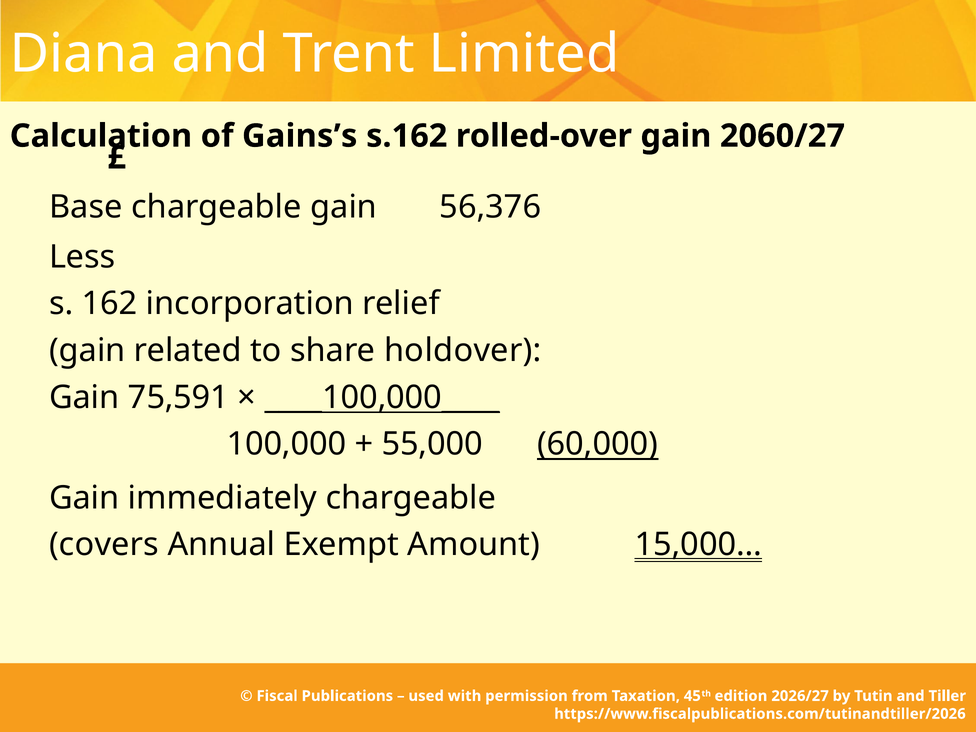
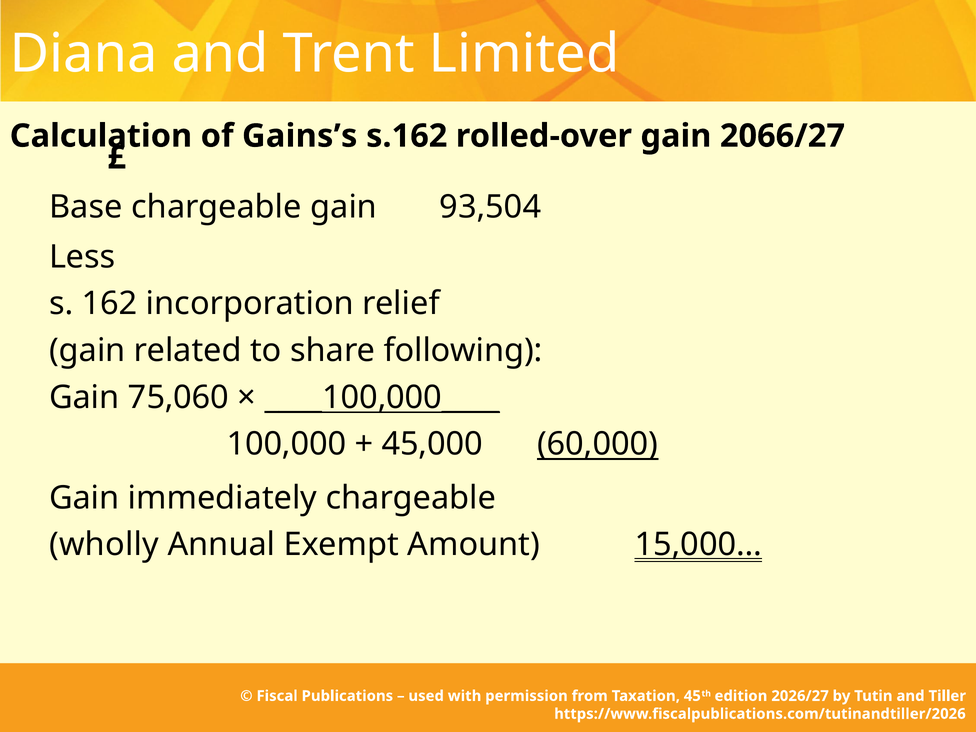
2060/27: 2060/27 -> 2066/27
56,376: 56,376 -> 93,504
holdover: holdover -> following
75‚591: 75‚591 -> 75‚060
55‚000: 55‚000 -> 45‚000
covers: covers -> wholly
